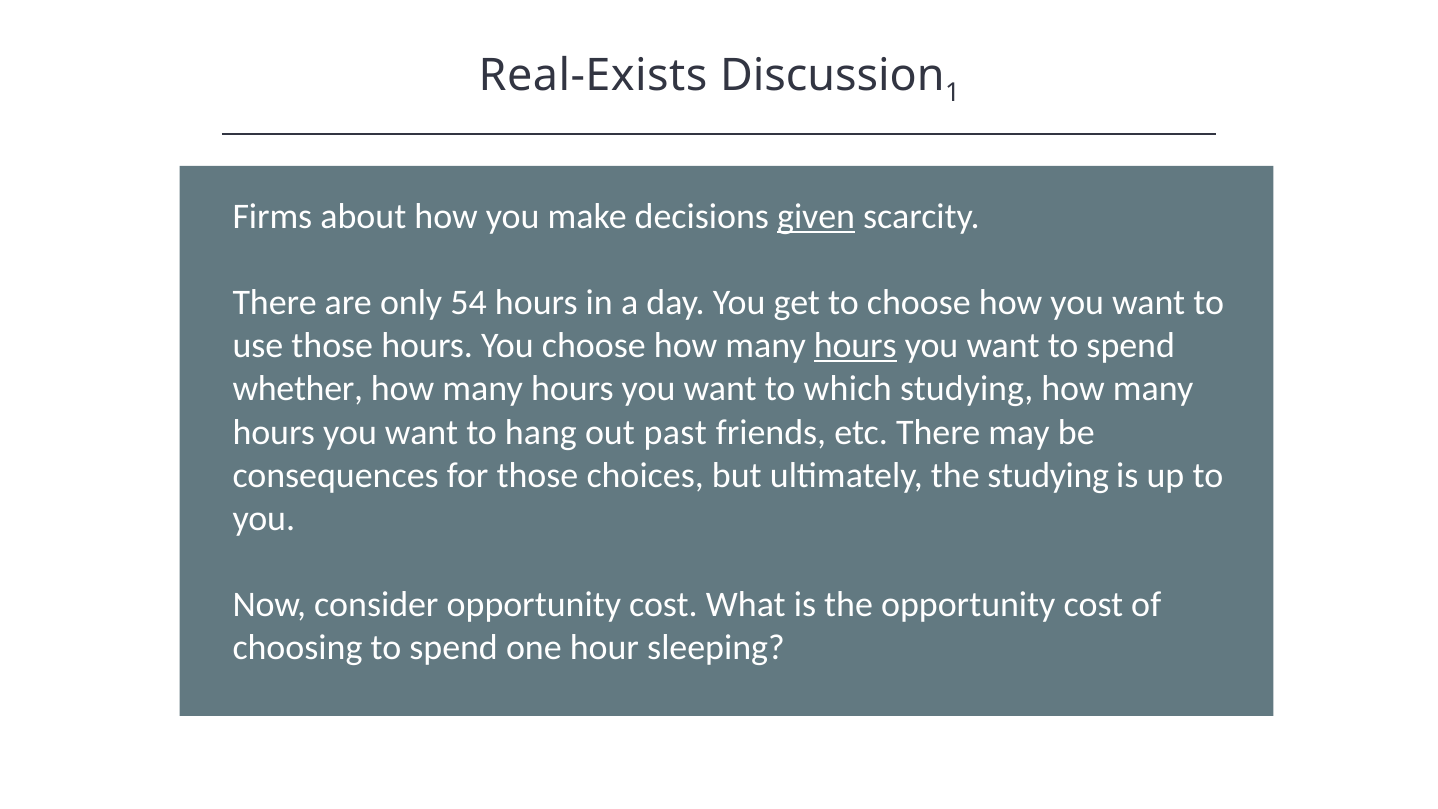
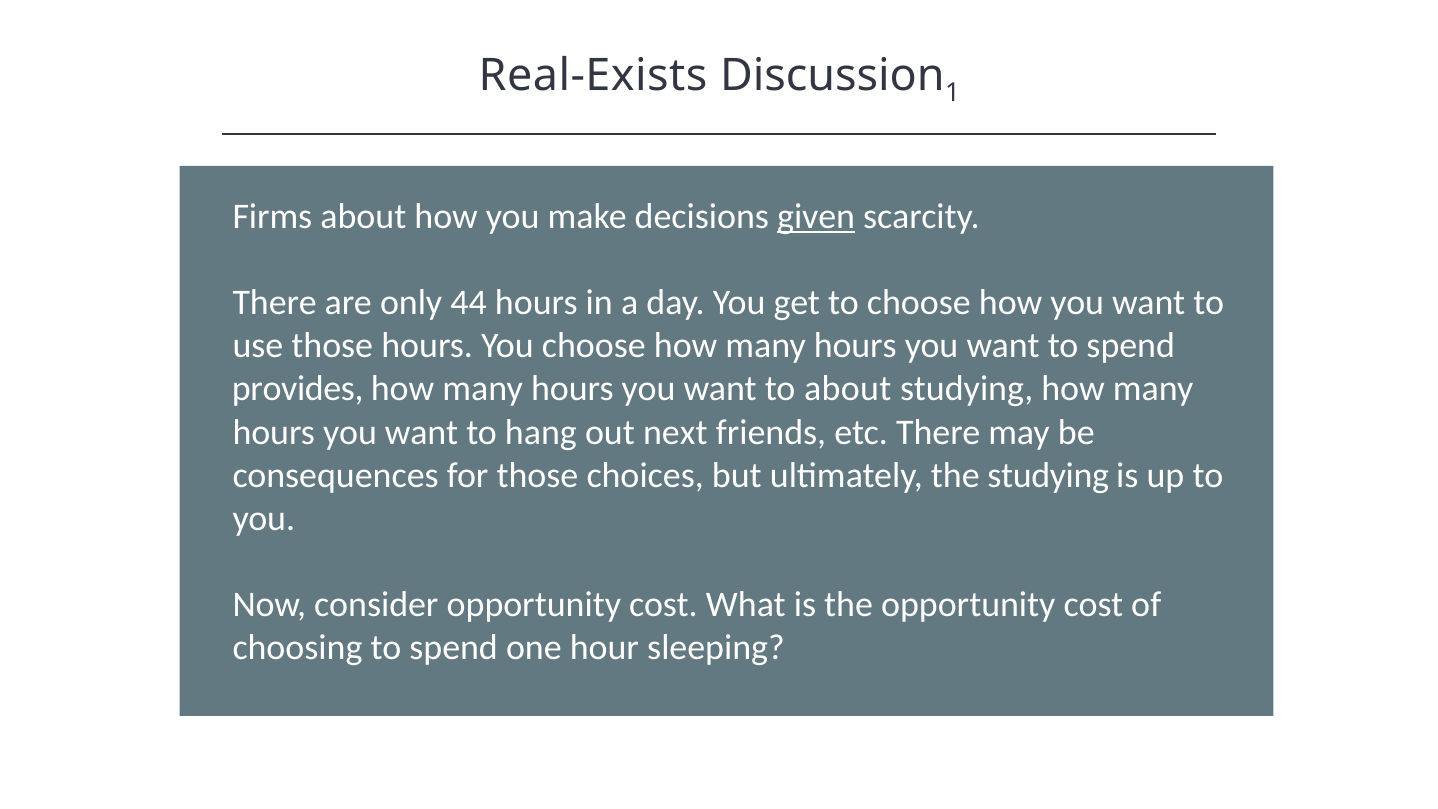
54: 54 -> 44
hours at (855, 346) underline: present -> none
whether: whether -> provides
to which: which -> about
past: past -> next
